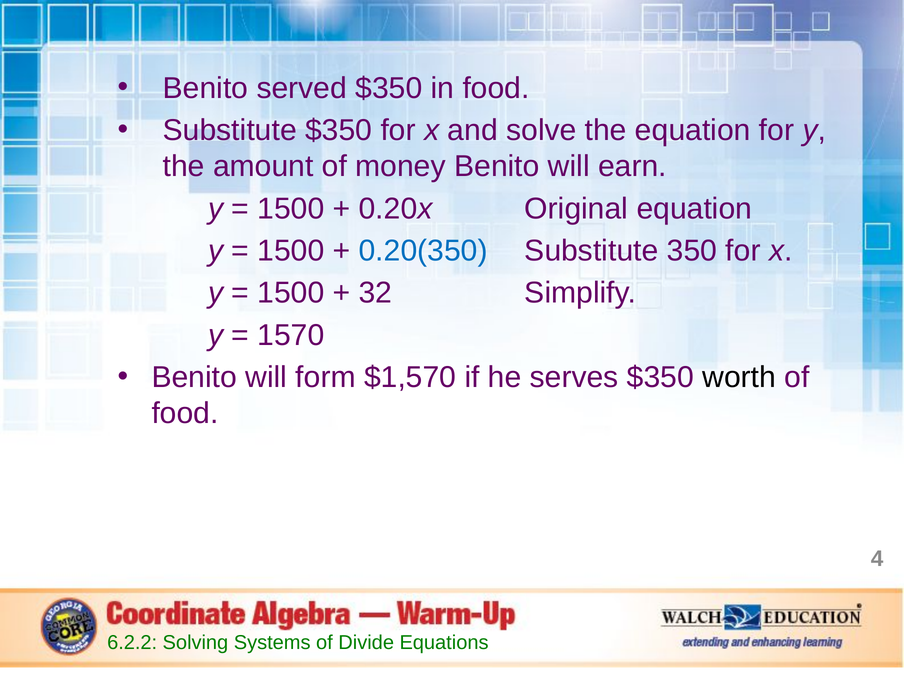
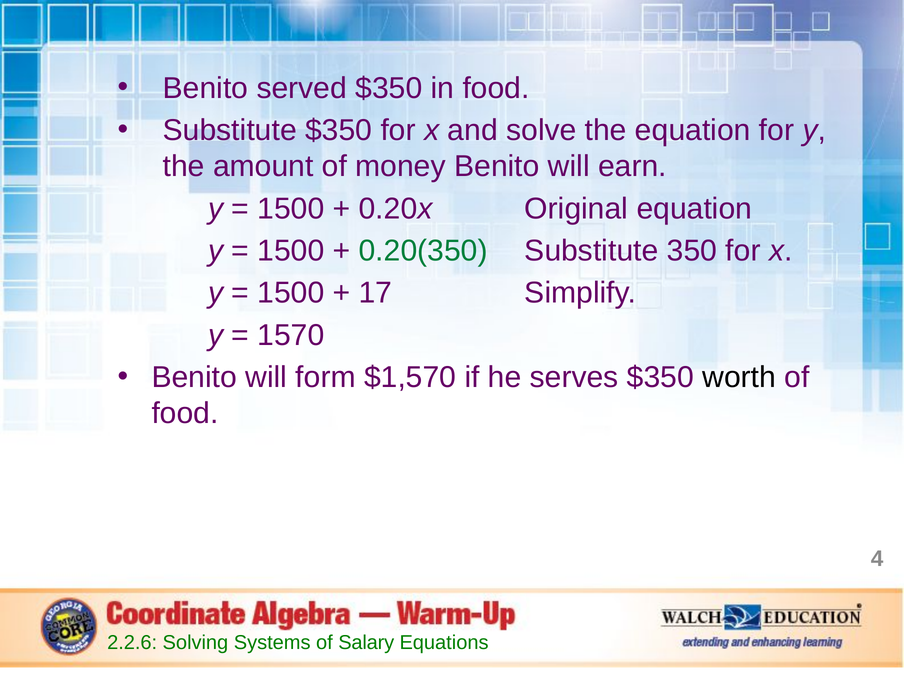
0.20(350 colour: blue -> green
32: 32 -> 17
6.2.2: 6.2.2 -> 2.2.6
Divide: Divide -> Salary
